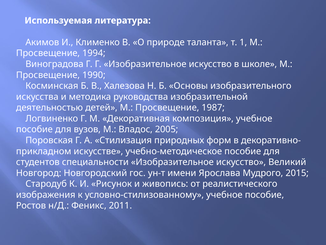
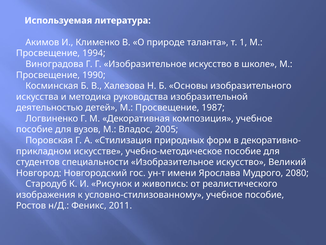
2015: 2015 -> 2080
